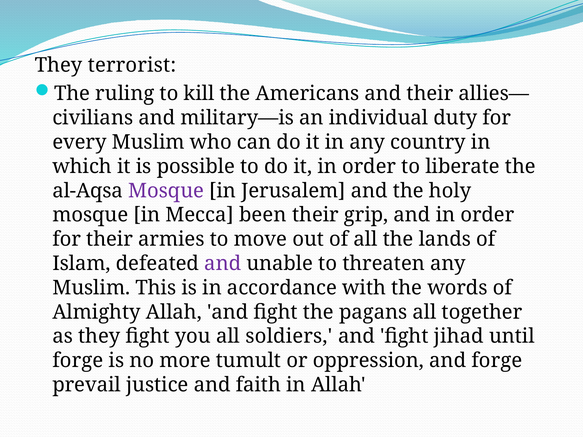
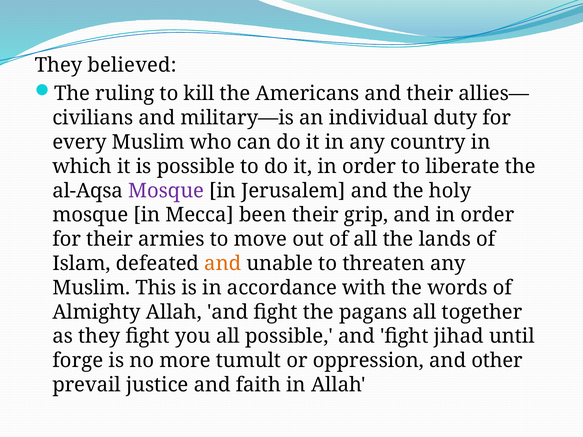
terrorist: terrorist -> believed
and at (223, 264) colour: purple -> orange
all soldiers: soldiers -> possible
and forge: forge -> other
